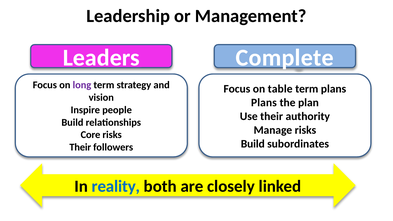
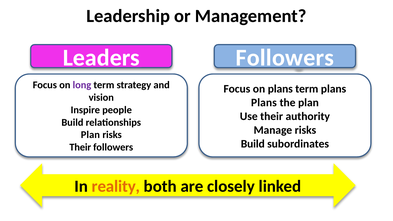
Complete at (285, 58): Complete -> Followers
on table: table -> plans
Core at (90, 135): Core -> Plan
reality colour: blue -> orange
